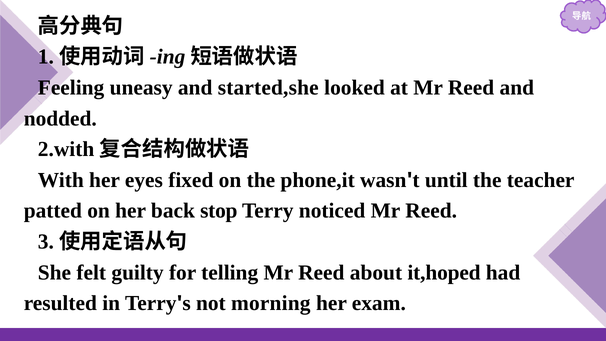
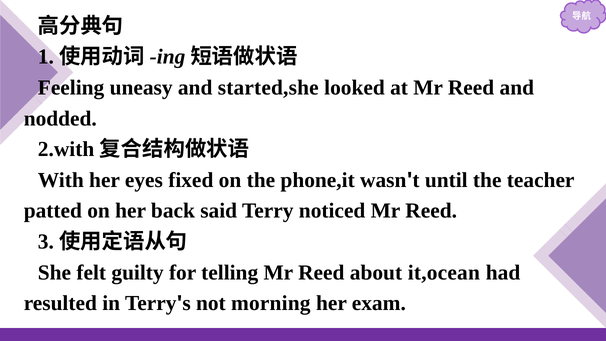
stop: stop -> said
it,hoped: it,hoped -> it,ocean
